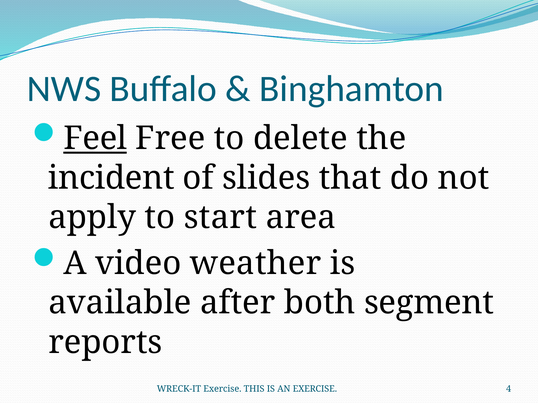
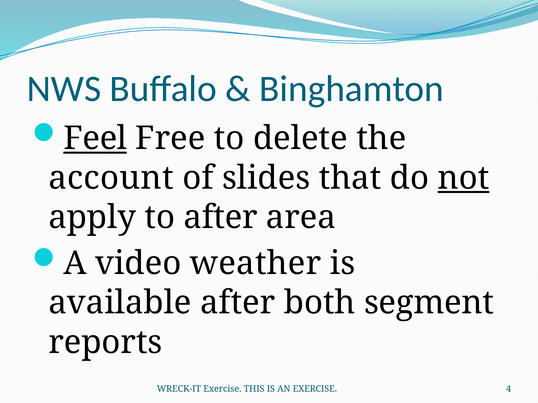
incident: incident -> account
not underline: none -> present
to start: start -> after
